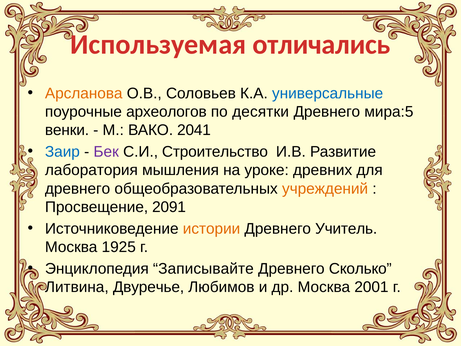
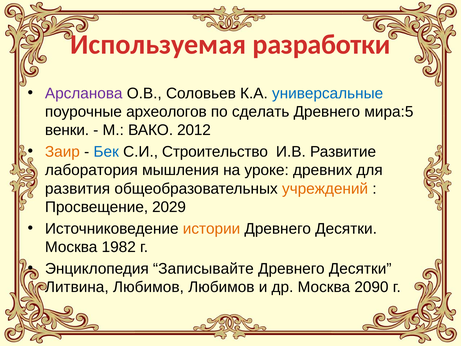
отличались: отличались -> разработки
Арсланова colour: orange -> purple
десятки: десятки -> сделать
2041: 2041 -> 2012
Заир colour: blue -> orange
Бек colour: purple -> blue
древнего at (78, 189): древнего -> развития
2091: 2091 -> 2029
Учитель at (346, 228): Учитель -> Десятки
1925: 1925 -> 1982
Сколько at (360, 268): Сколько -> Десятки
Литвина Двуречье: Двуречье -> Любимов
2001: 2001 -> 2090
